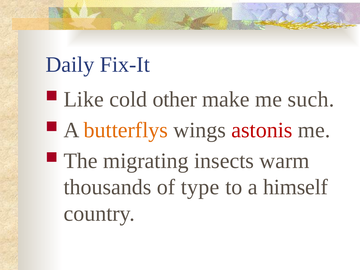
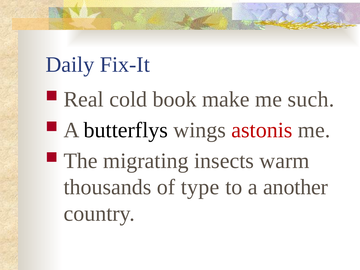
Like: Like -> Real
other: other -> book
butterflys colour: orange -> black
himself: himself -> another
